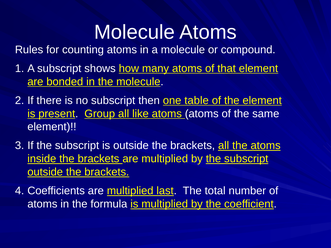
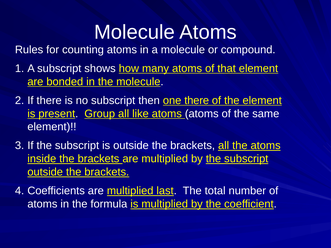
one table: table -> there
